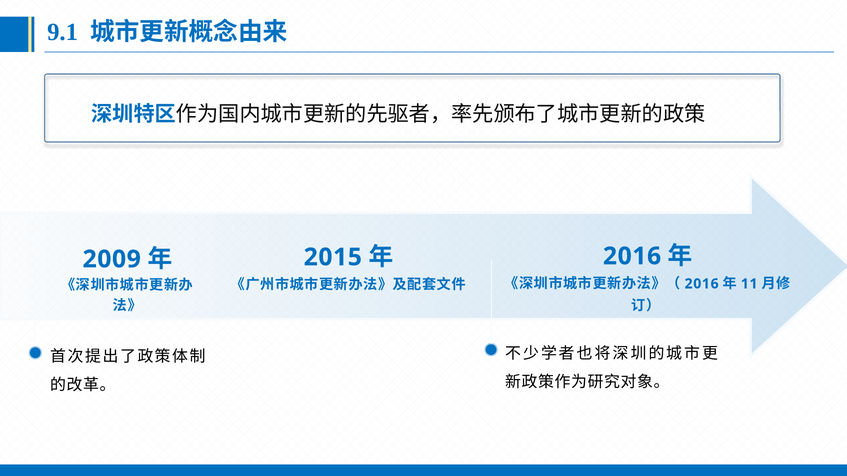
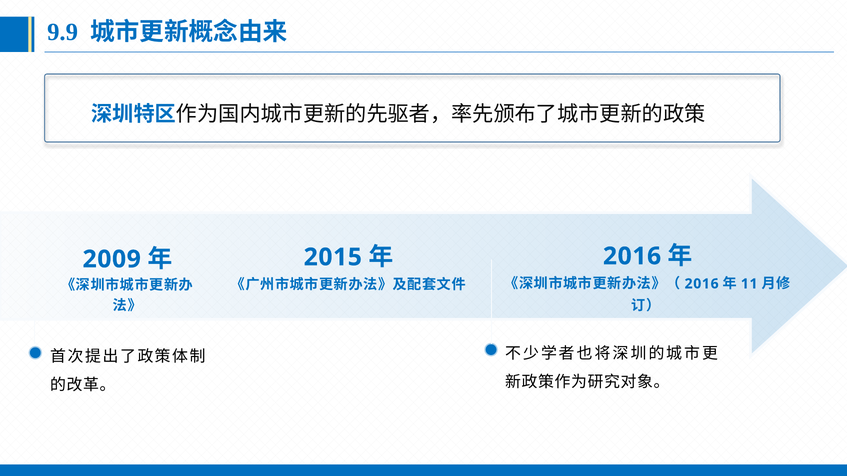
9.1: 9.1 -> 9.9
